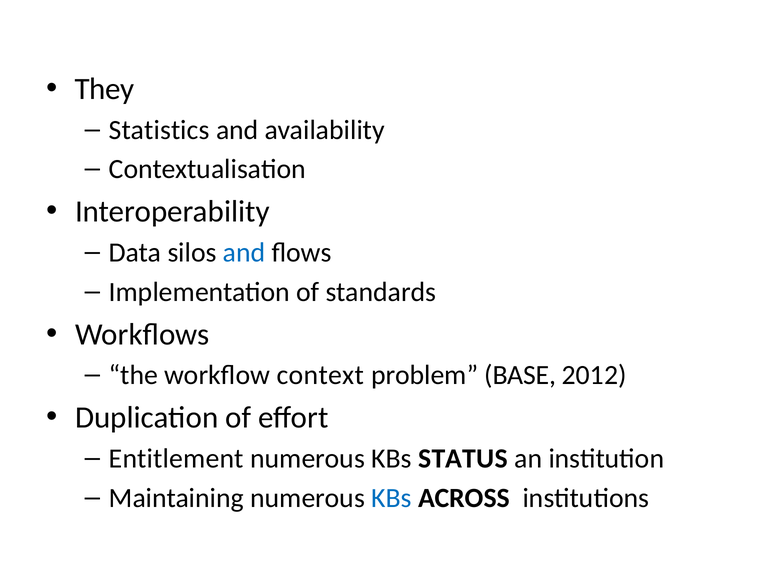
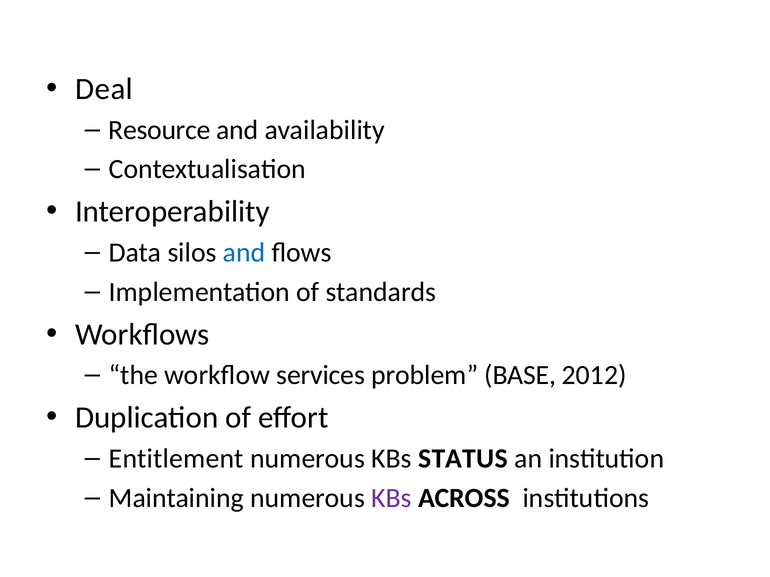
They: They -> Deal
Statistics: Statistics -> Resource
context: context -> services
KBs at (391, 498) colour: blue -> purple
